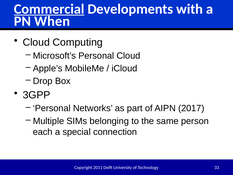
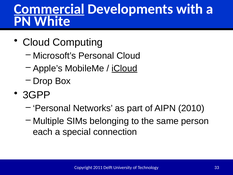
When: When -> White
iCloud underline: none -> present
2017: 2017 -> 2010
